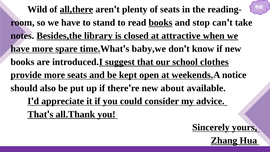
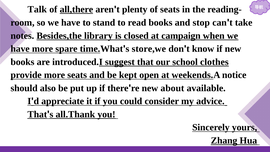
Wild: Wild -> Talk
books at (160, 23) underline: present -> none
attractive: attractive -> campaign
baby,we: baby,we -> store,we
